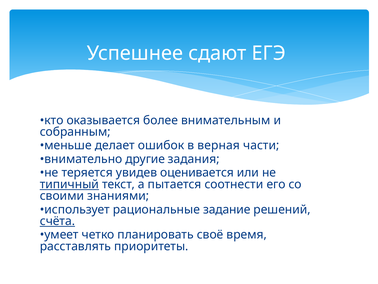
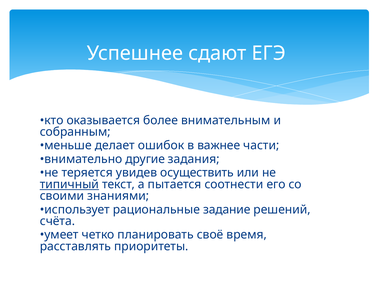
верная: верная -> важнее
оценивается: оценивается -> осуществить
счёта underline: present -> none
